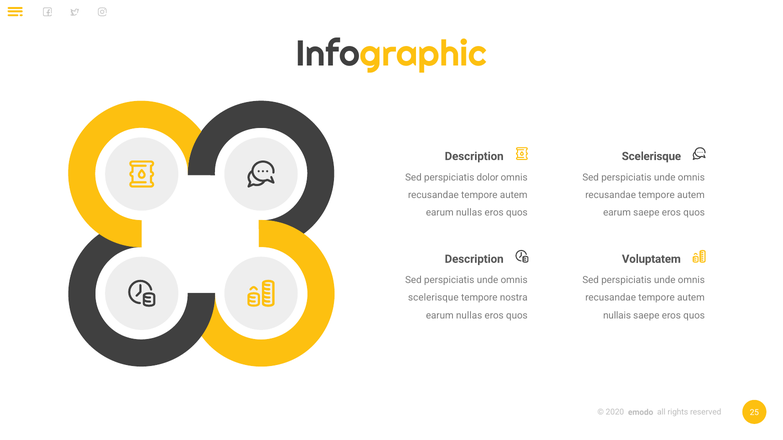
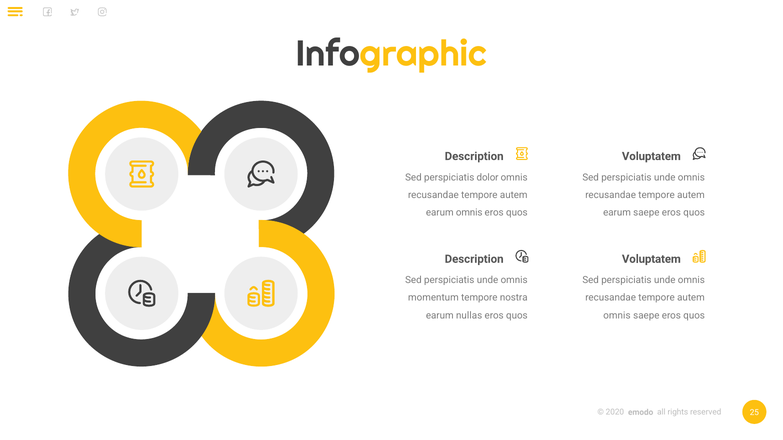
Scelerisque at (651, 156): Scelerisque -> Voluptatem
nullas at (469, 213): nullas -> omnis
scelerisque at (433, 298): scelerisque -> momentum
nullais at (617, 316): nullais -> omnis
